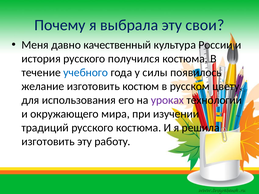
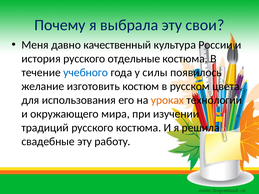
получился: получился -> отдельные
цвету: цвету -> цвета
уроках colour: purple -> orange
изготовить at (48, 142): изготовить -> свадебные
